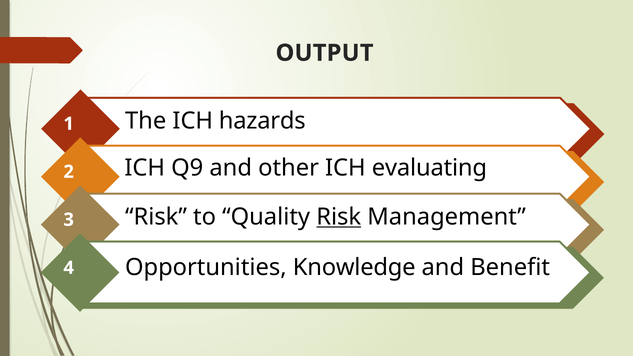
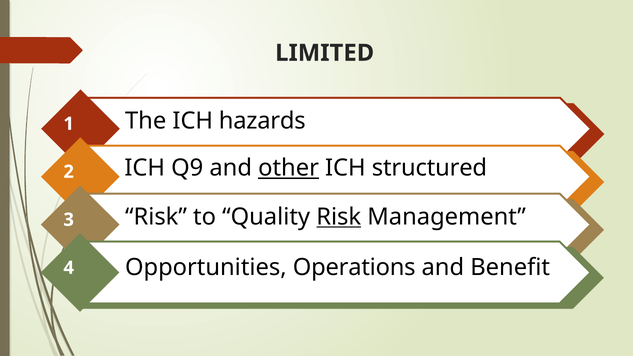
OUTPUT: OUTPUT -> LIMITED
other underline: none -> present
evaluating: evaluating -> structured
Knowledge: Knowledge -> Operations
